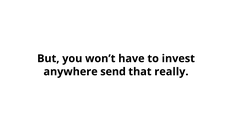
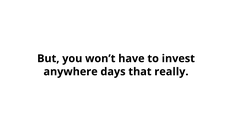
send: send -> days
